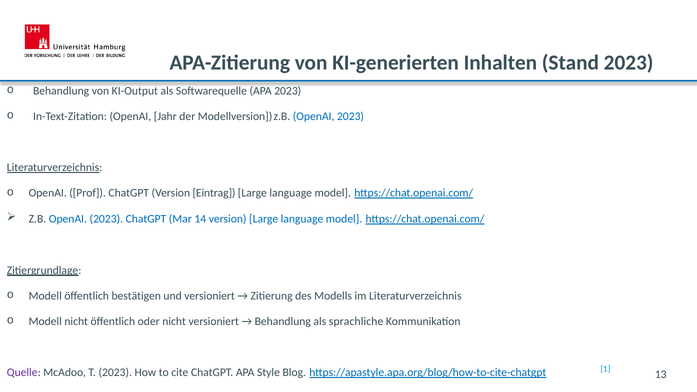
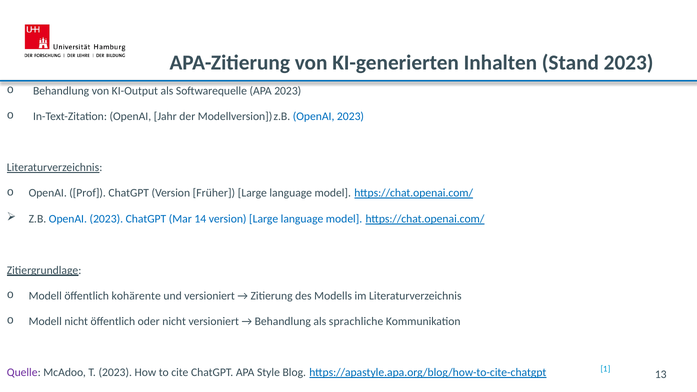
Eintrag: Eintrag -> Früher
bestätigen: bestätigen -> kohärente
